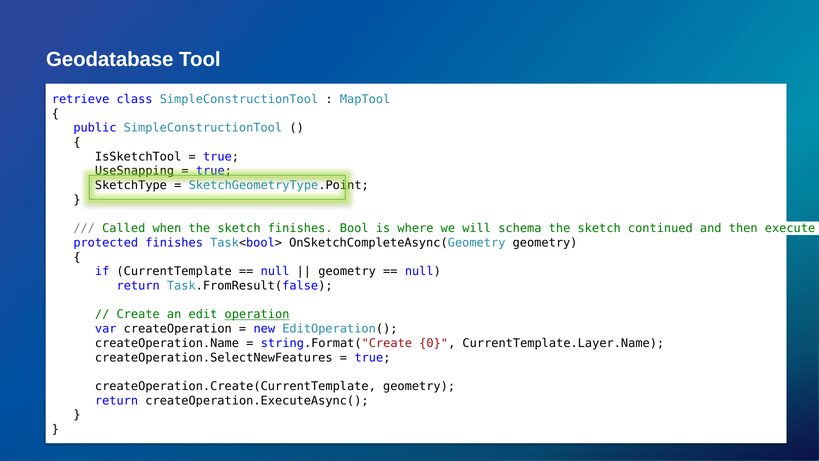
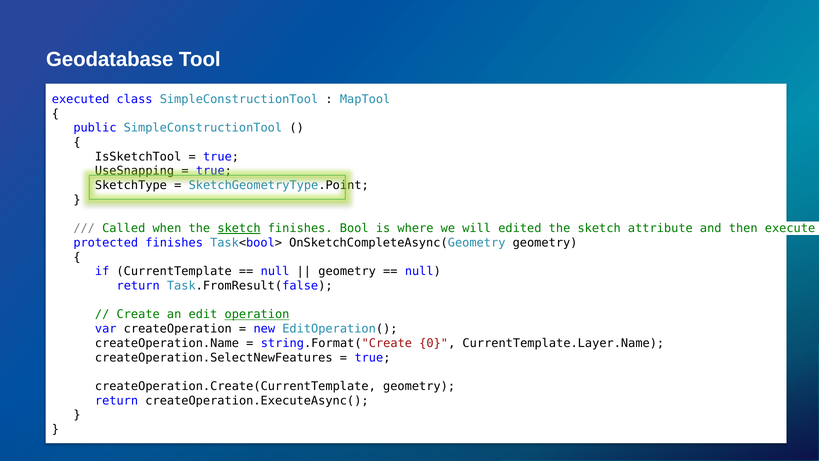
retrieve: retrieve -> executed
sketch at (239, 228) underline: none -> present
schema: schema -> edited
continued: continued -> attribute
